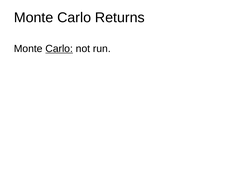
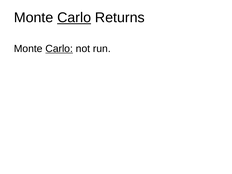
Carlo at (74, 18) underline: none -> present
